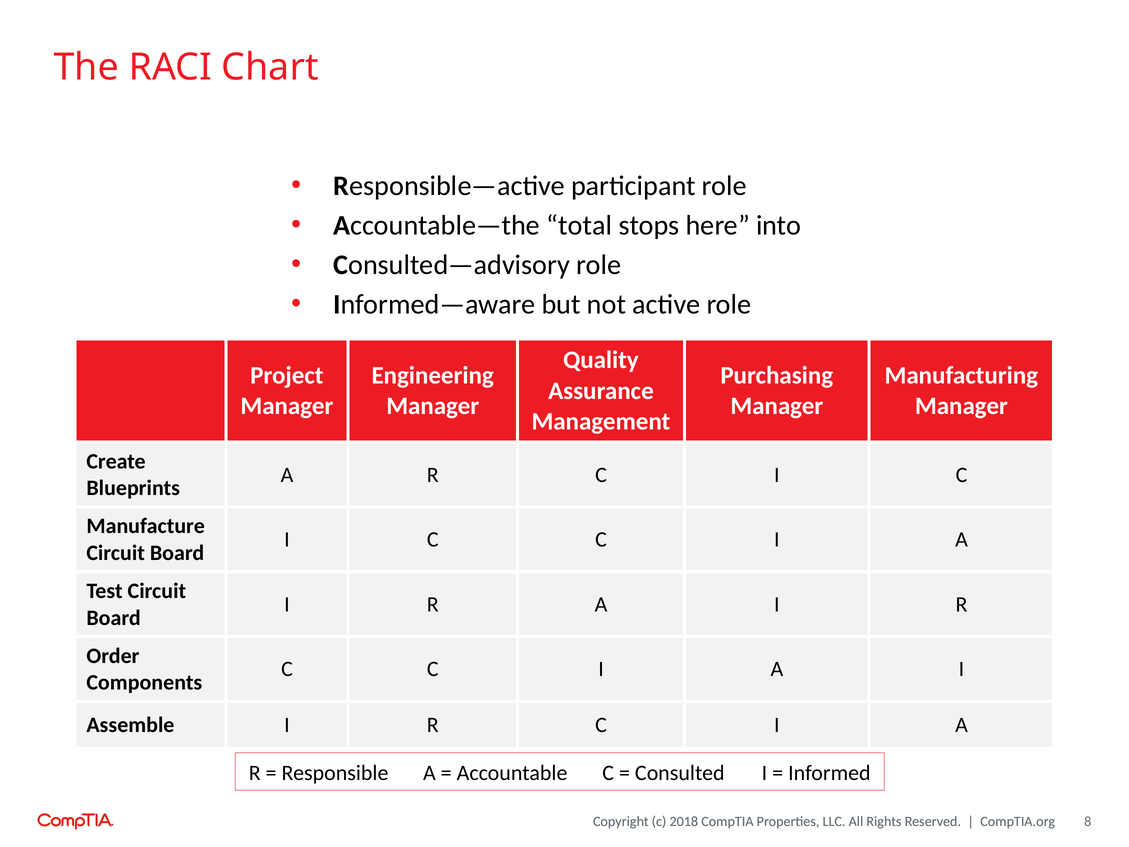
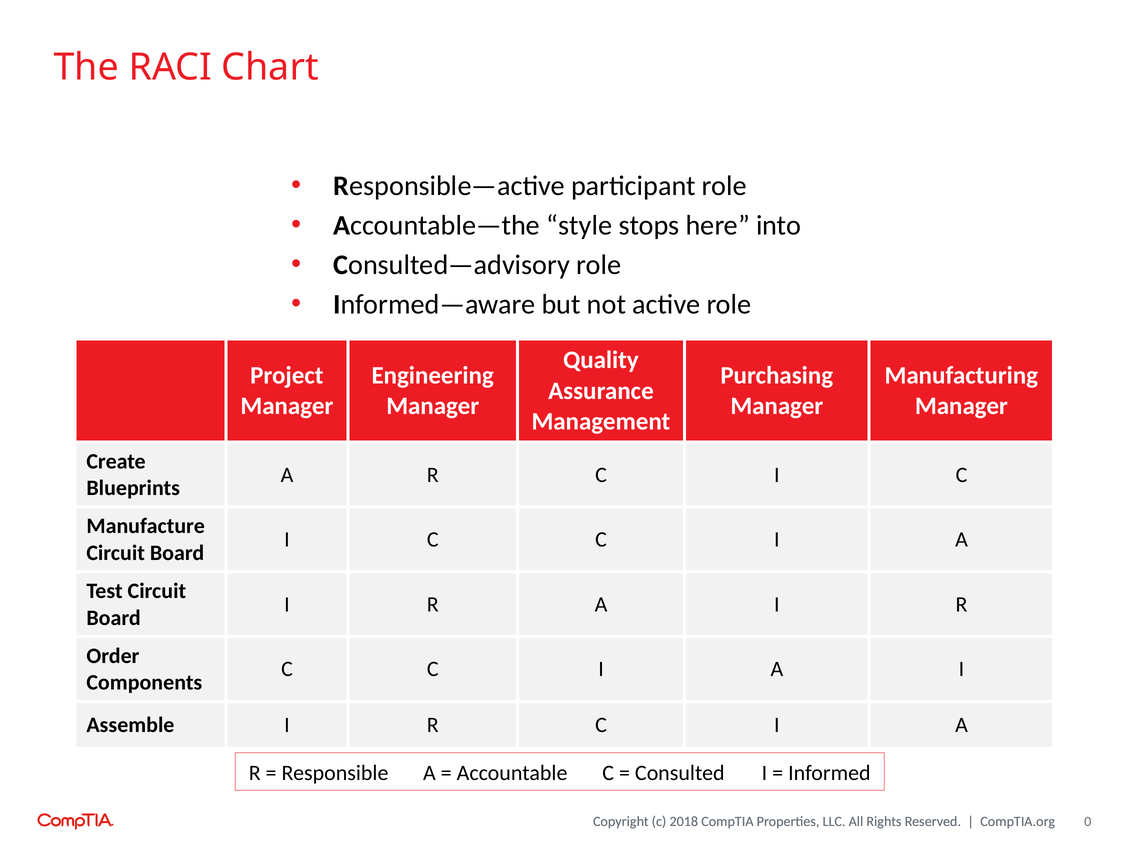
total: total -> style
8: 8 -> 0
